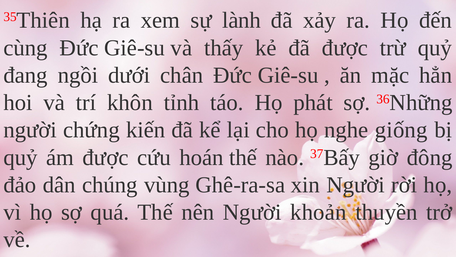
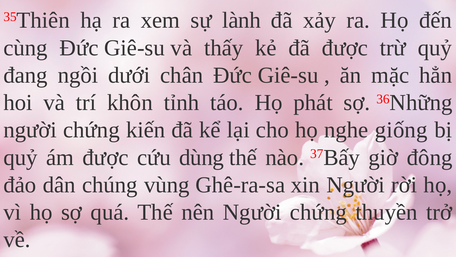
hoán: hoán -> dùng
nên Người khoản: khoản -> chứng
